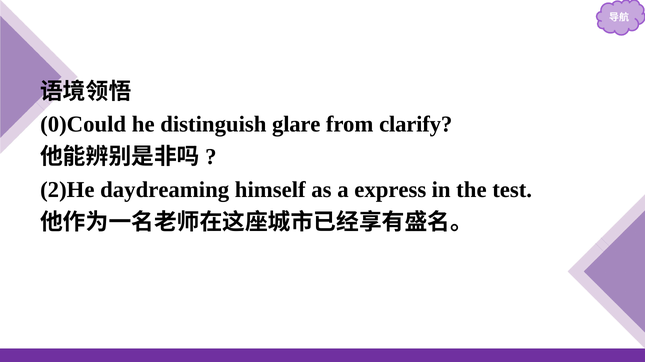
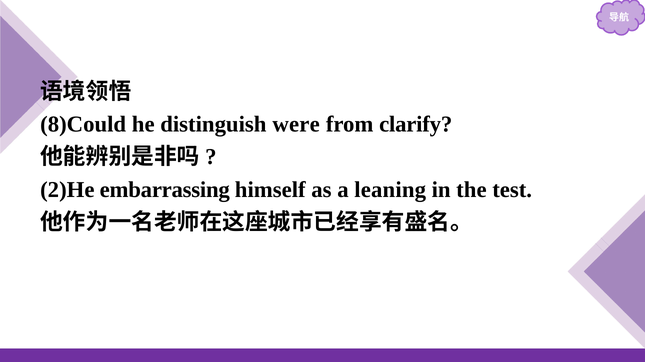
0)Could: 0)Could -> 8)Could
glare: glare -> were
daydreaming: daydreaming -> embarrassing
express: express -> leaning
